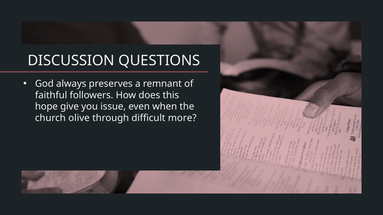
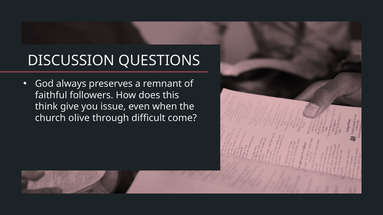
hope: hope -> think
more: more -> come
